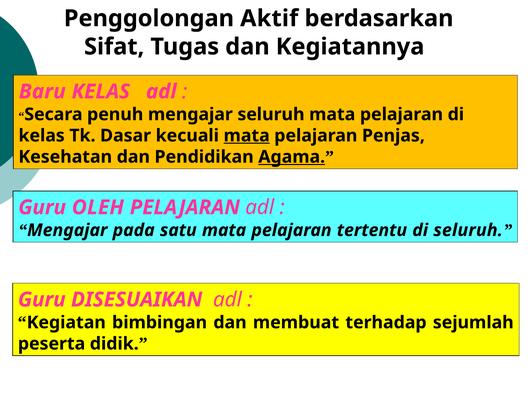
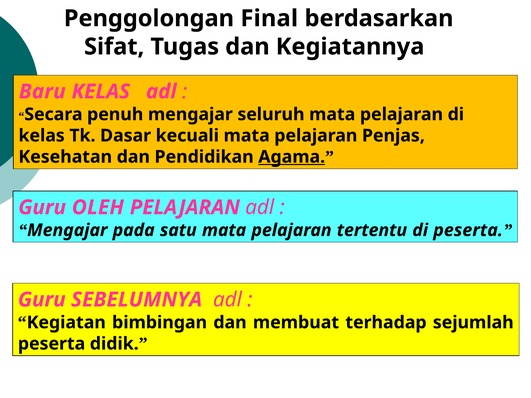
Aktif: Aktif -> Final
mata at (247, 136) underline: present -> none
di seluruh: seluruh -> peserta
DISESUAIKAN: DISESUAIKAN -> SEBELUMNYA
